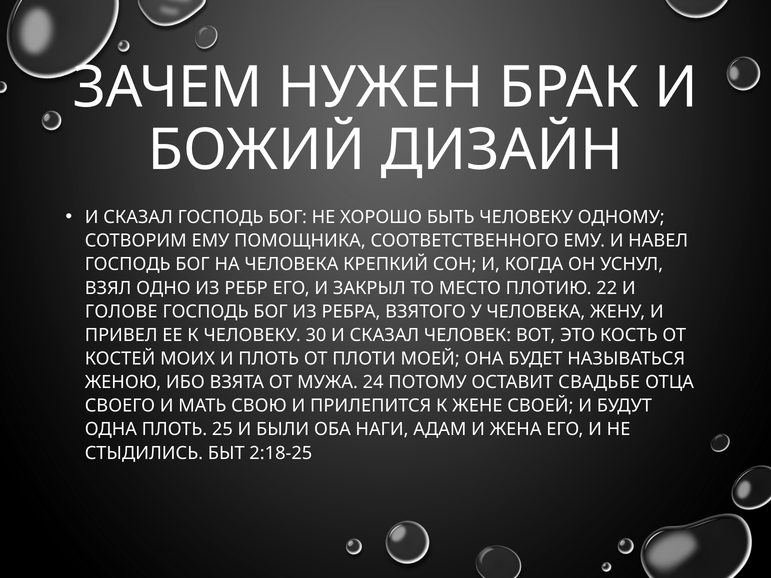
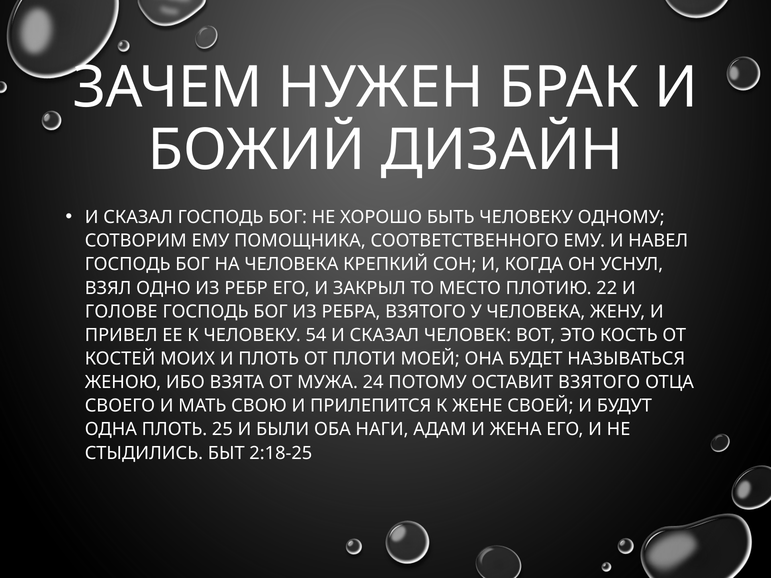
30: 30 -> 54
ОСТАВИТ СВАДЬБЕ: СВАДЬБЕ -> ВЗЯТОГО
